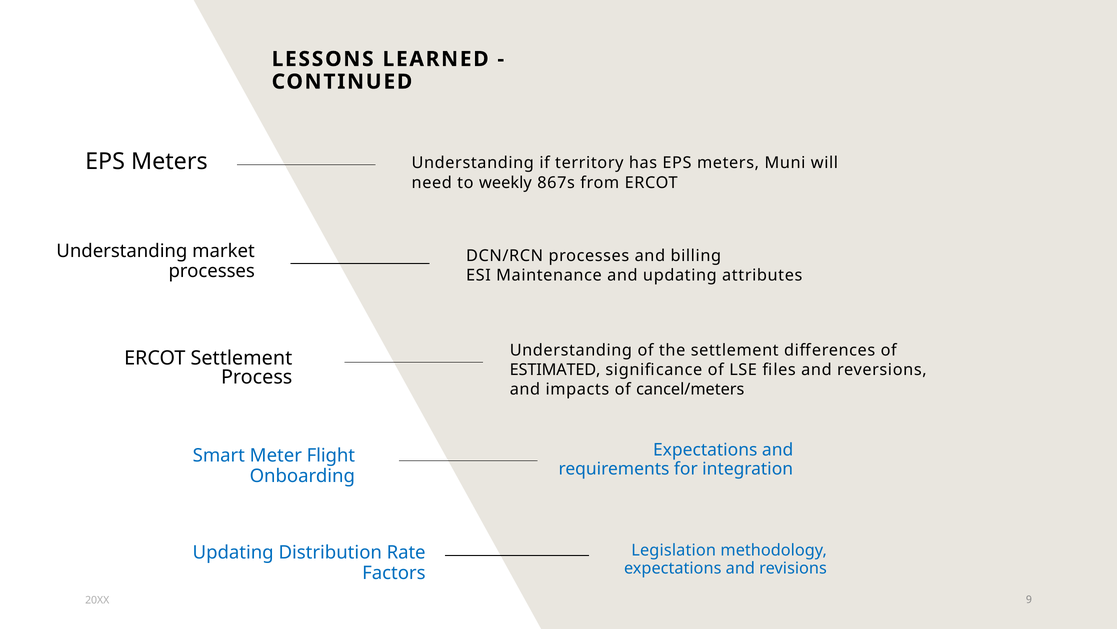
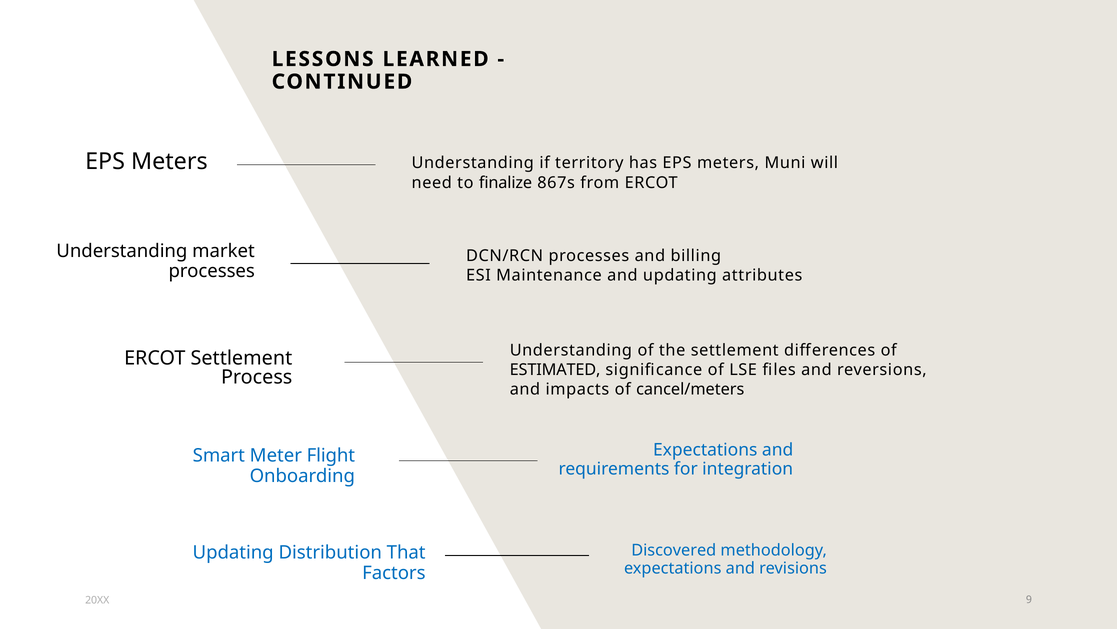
weekly: weekly -> finalize
Legislation: Legislation -> Discovered
Rate: Rate -> That
